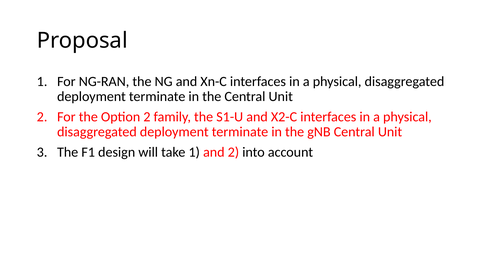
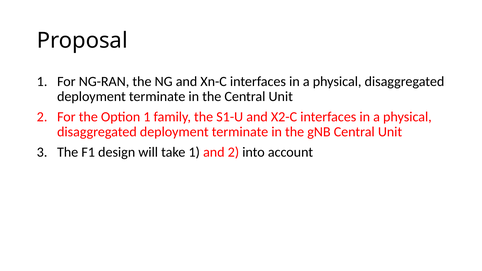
Option 2: 2 -> 1
